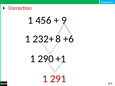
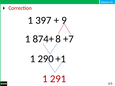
456: 456 -> 397
232+: 232+ -> 874+
+6: +6 -> +7
